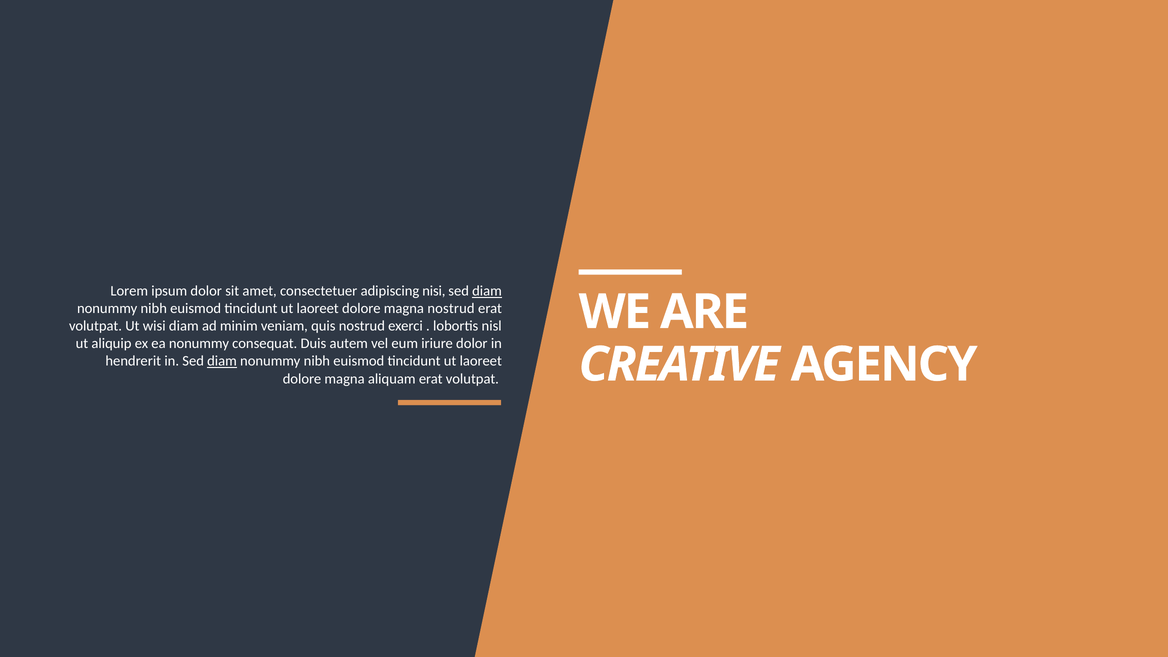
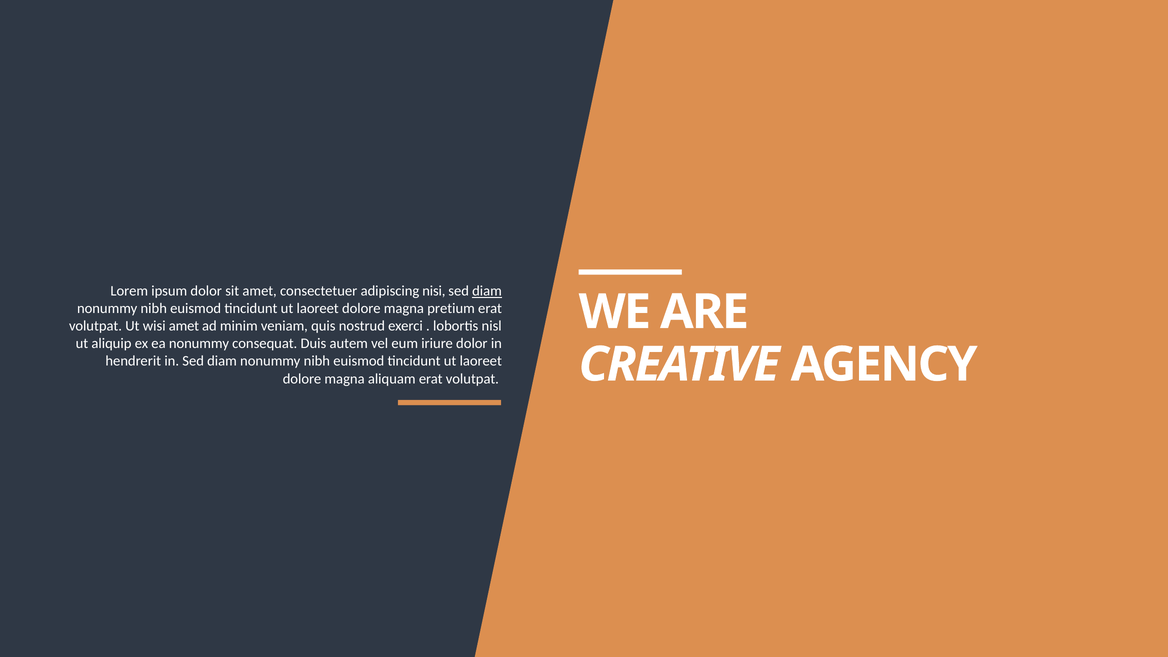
magna nostrud: nostrud -> pretium
wisi diam: diam -> amet
diam at (222, 361) underline: present -> none
